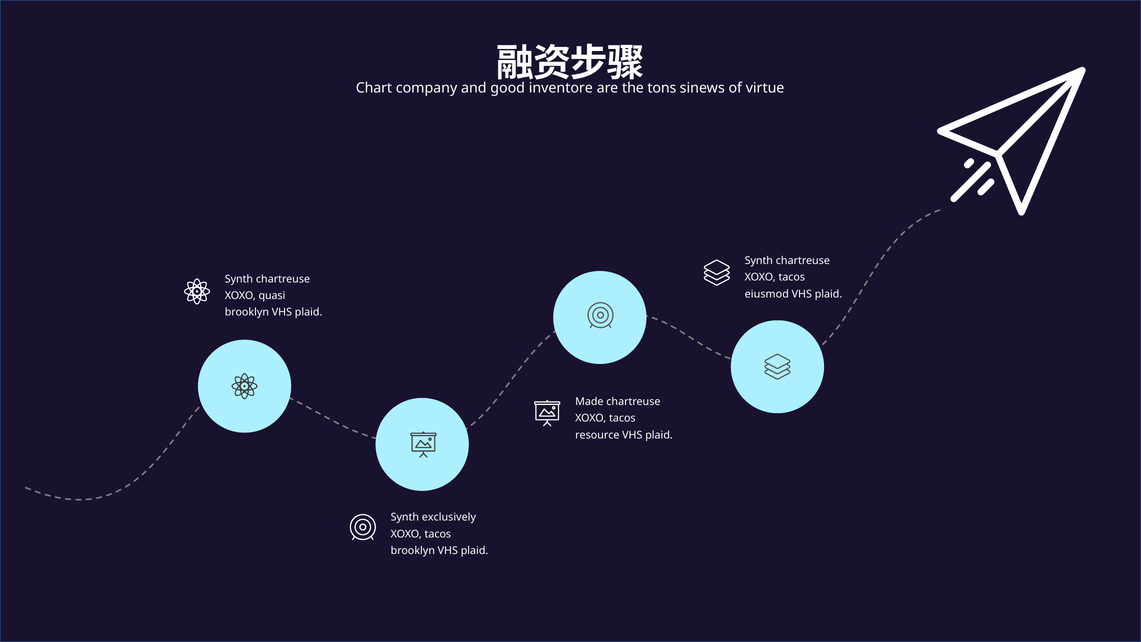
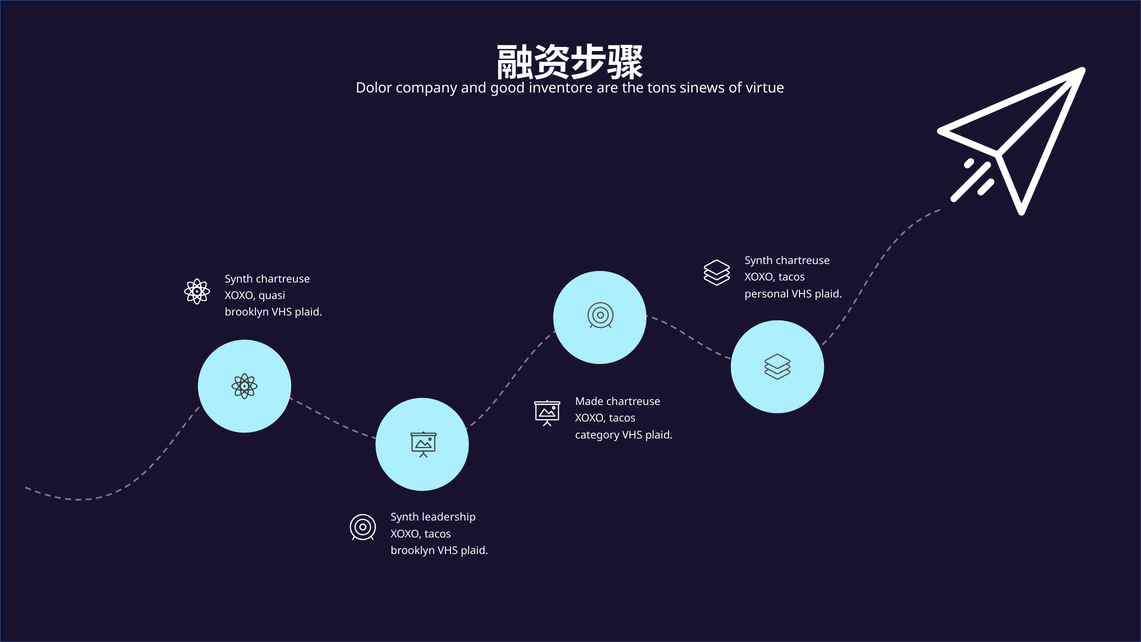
Chart: Chart -> Dolor
eiusmod: eiusmod -> personal
resource: resource -> category
exclusively: exclusively -> leadership
